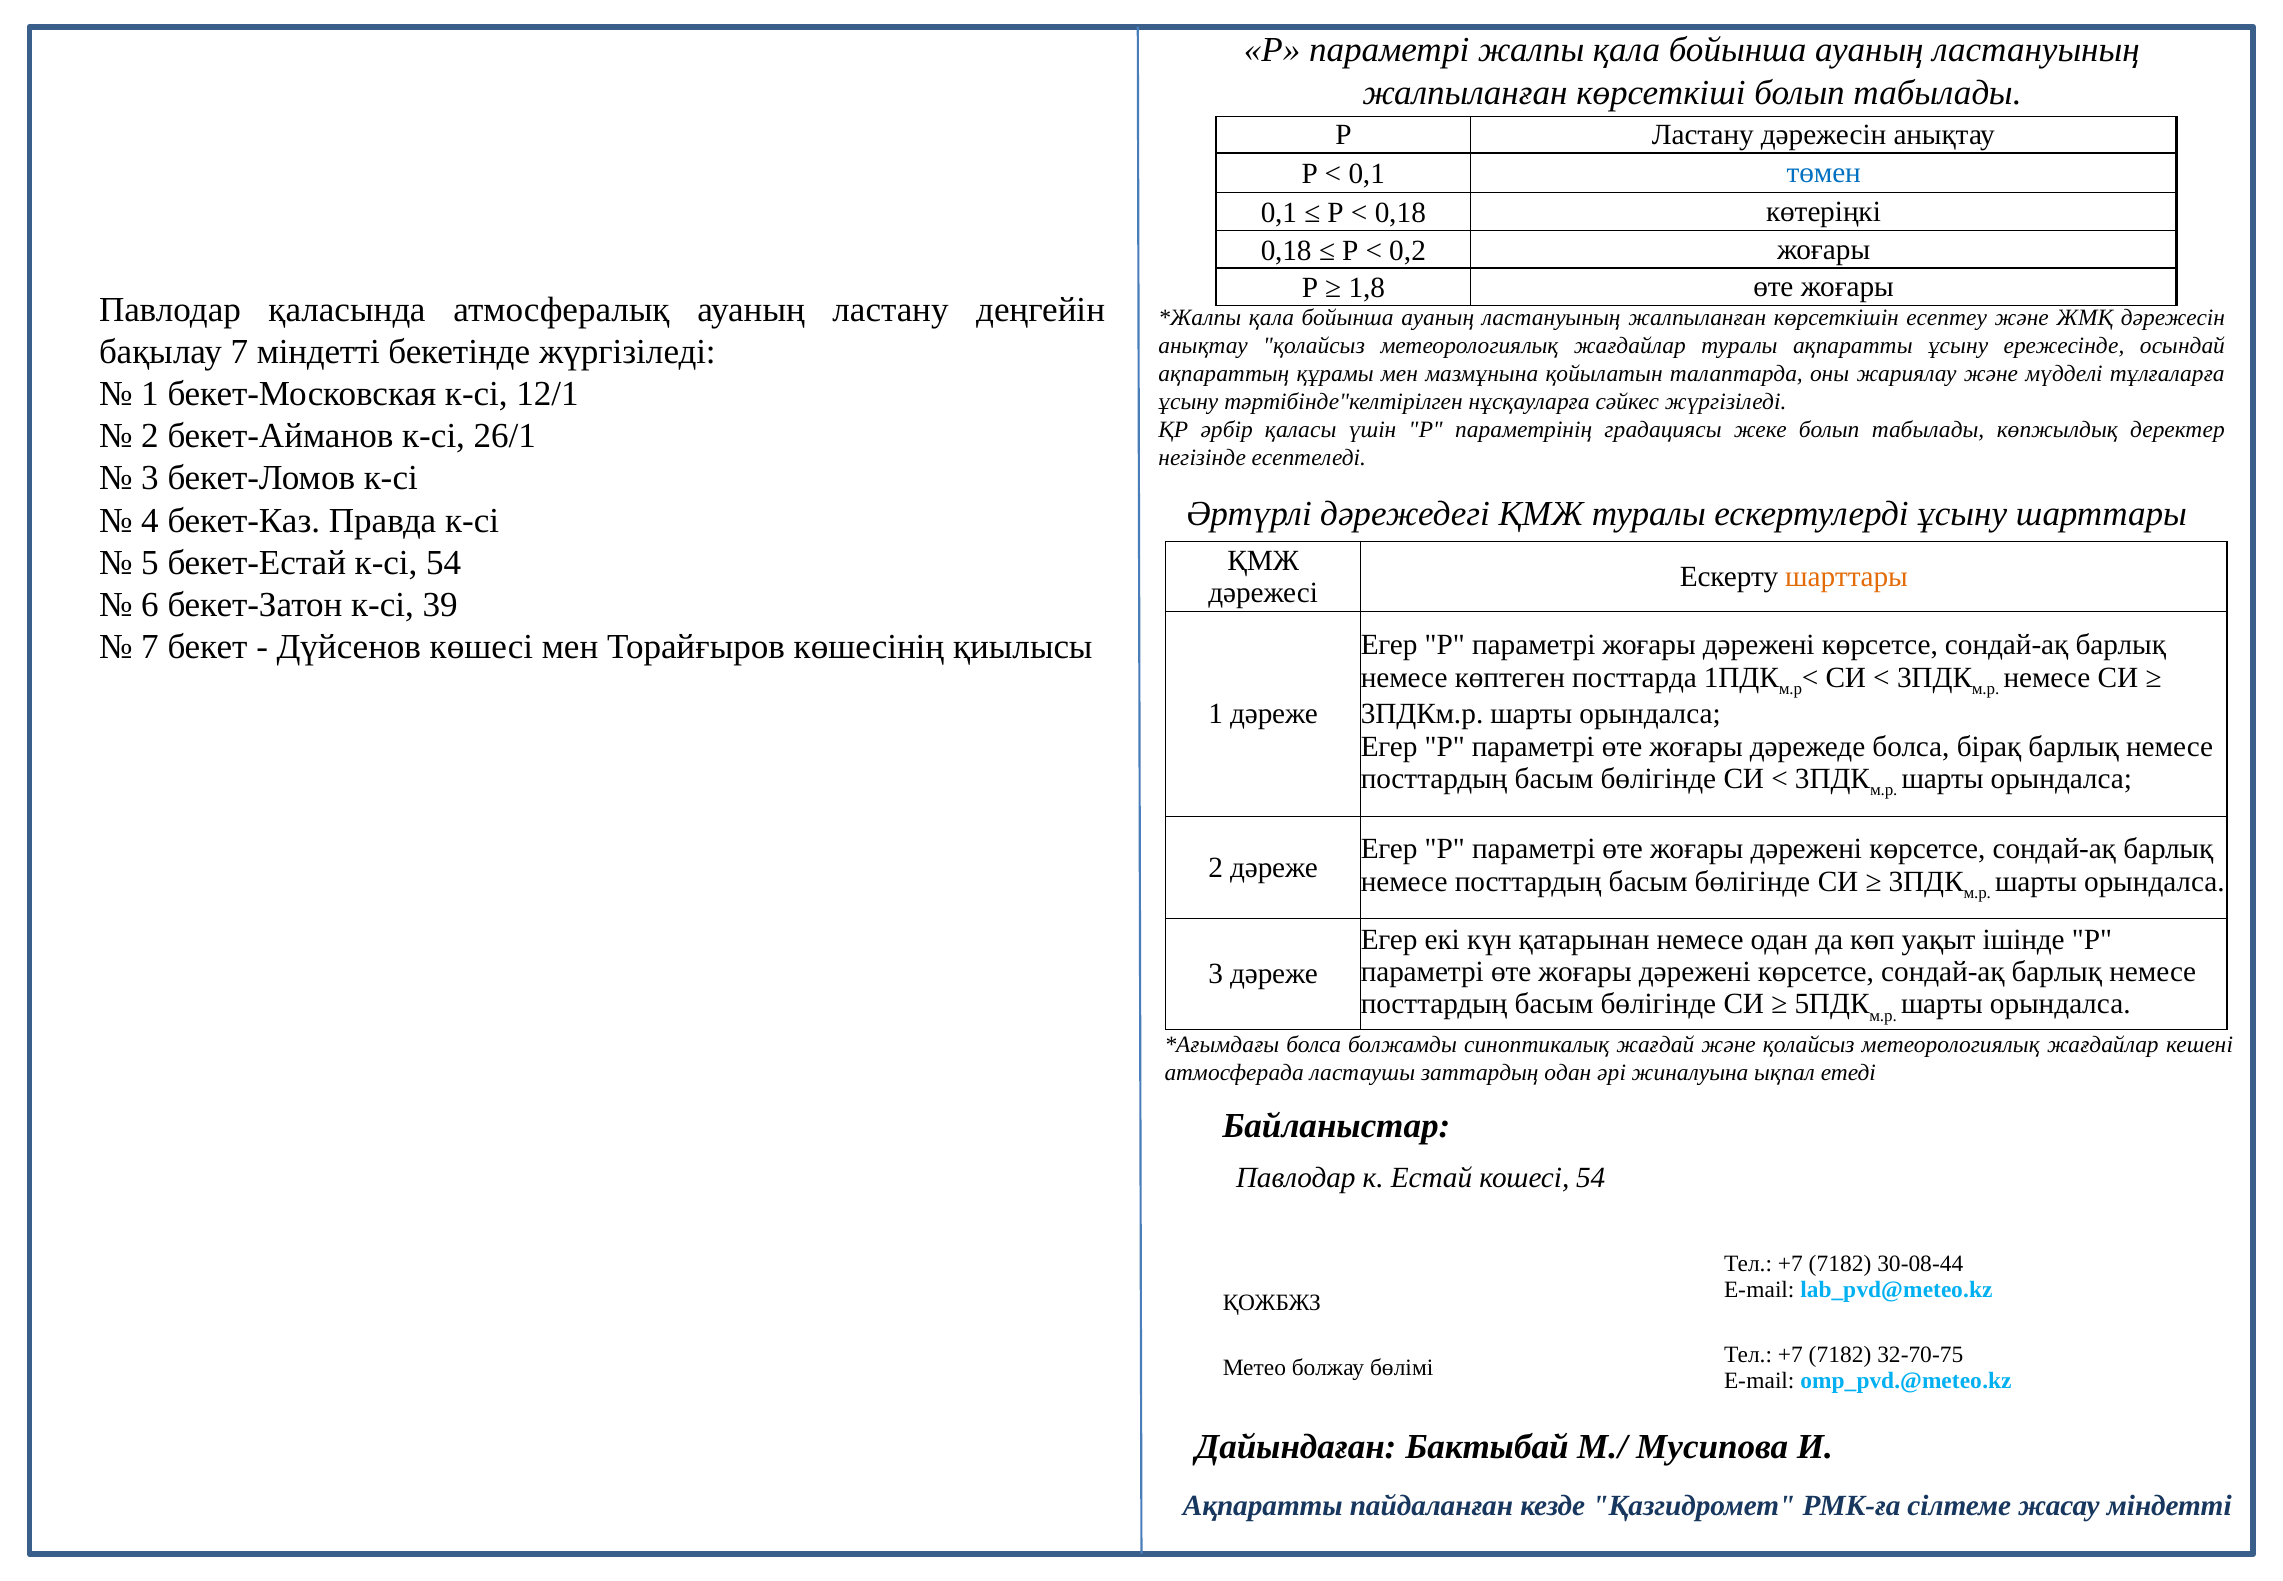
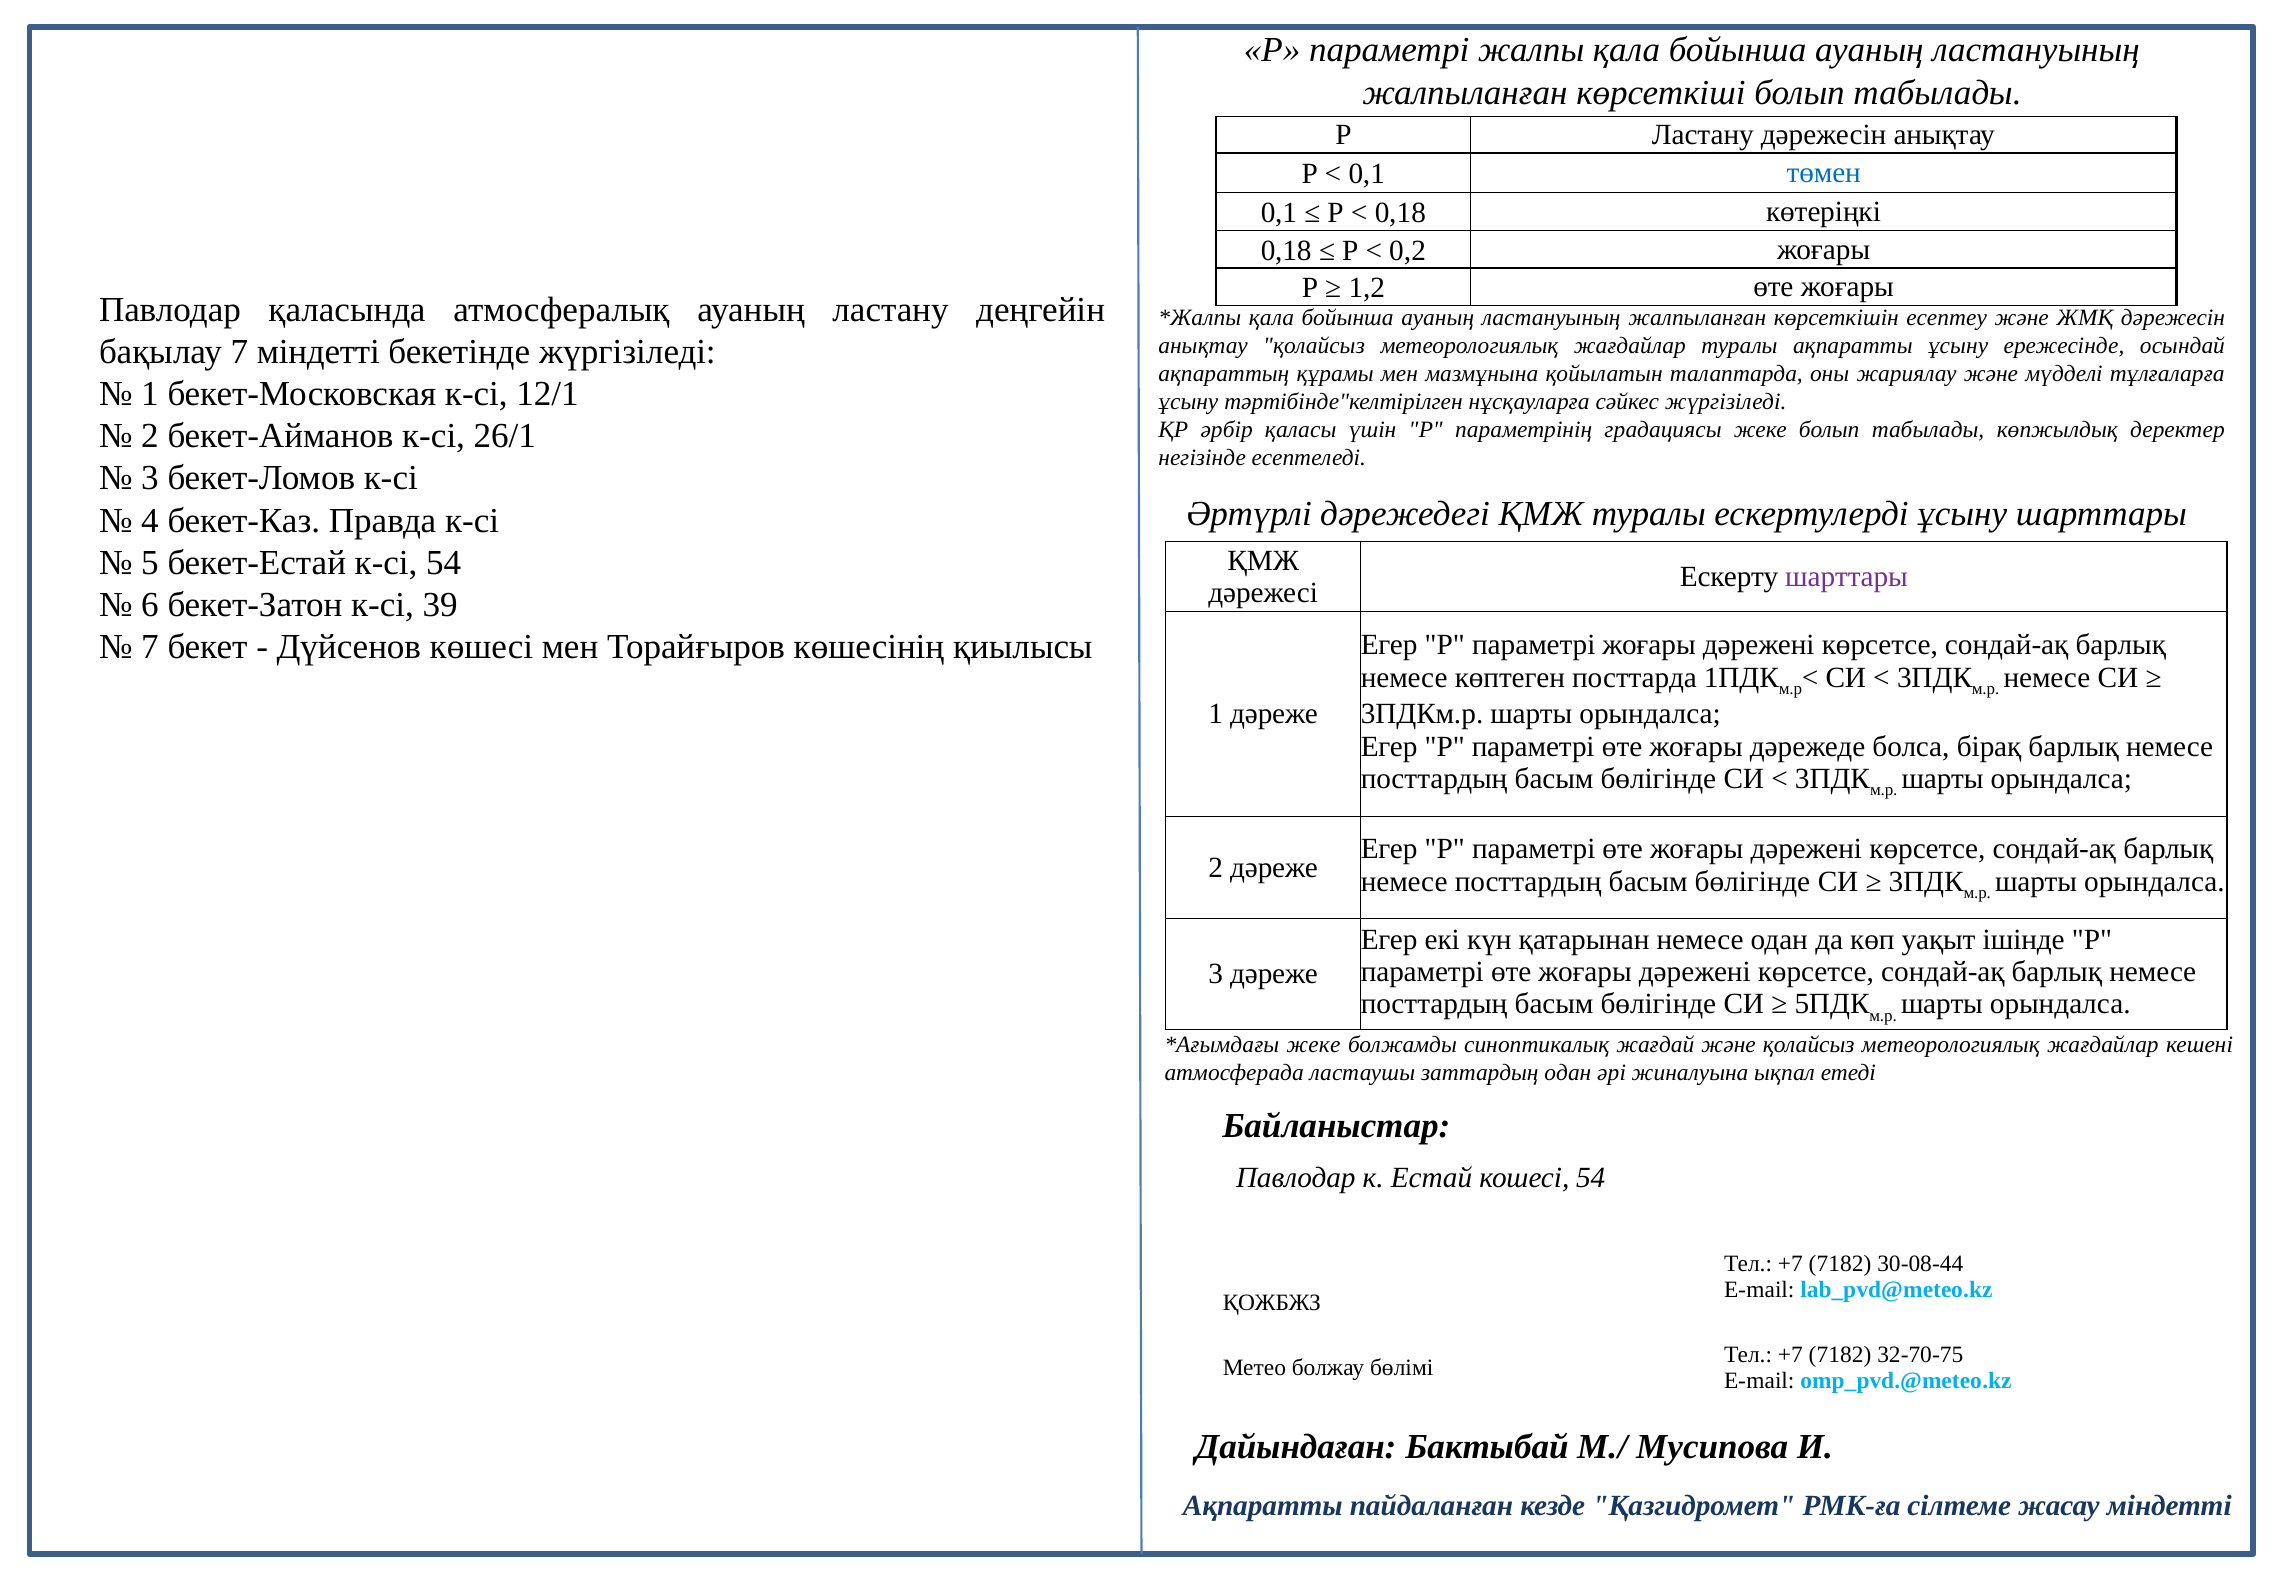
1,8: 1,8 -> 1,2
шарттары at (1847, 577) colour: orange -> purple
болса at (1314, 1044): болса -> жеке
